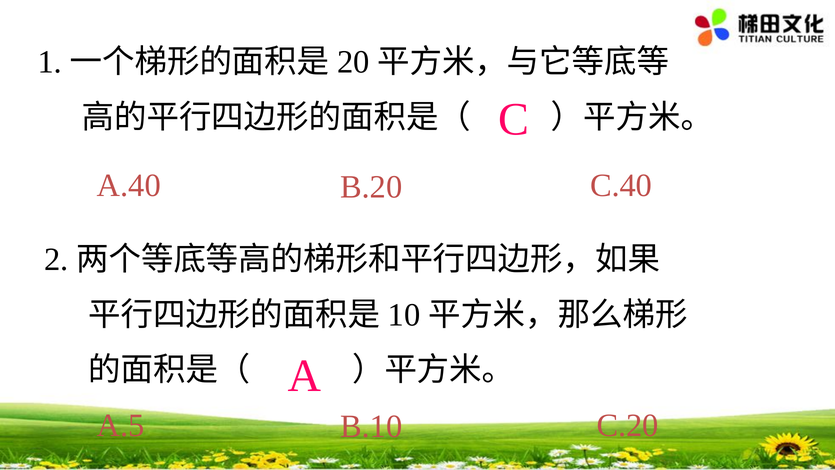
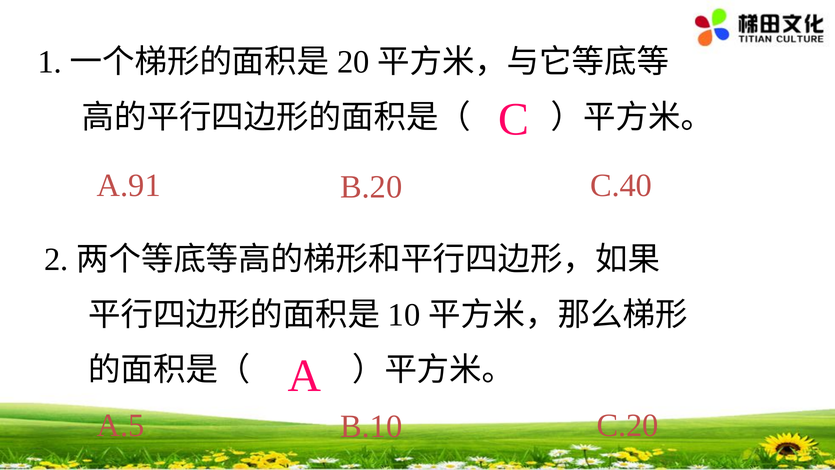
A.40: A.40 -> A.91
